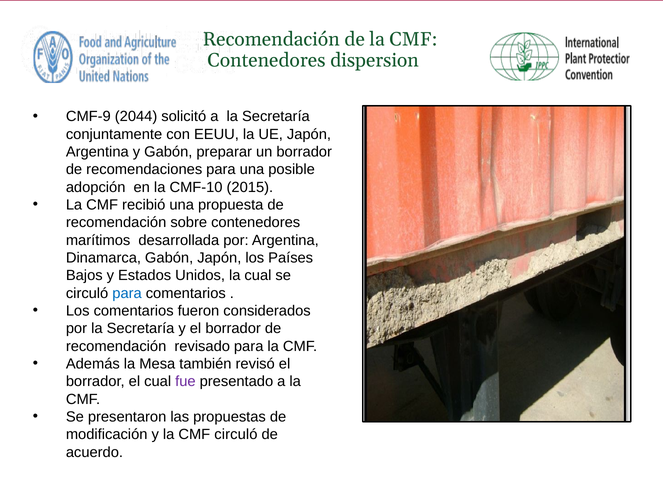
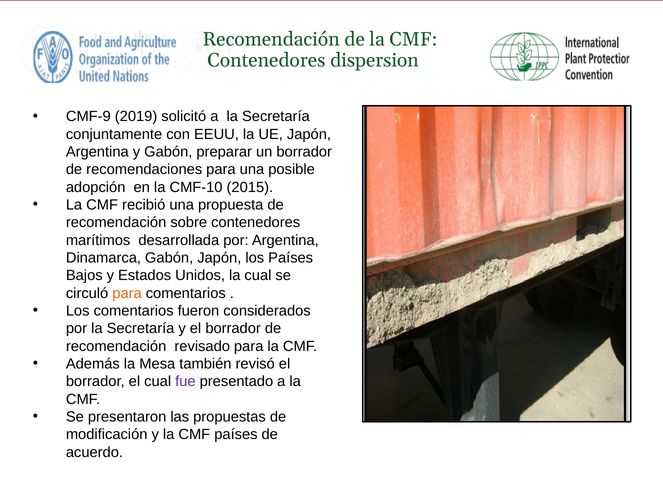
2044: 2044 -> 2019
para at (127, 293) colour: blue -> orange
CMF circuló: circuló -> países
